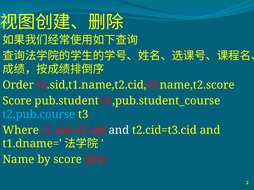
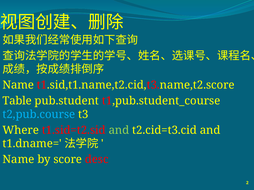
Order at (18, 85): Order -> Name
Score at (17, 101): Score -> Table
and at (119, 130) colour: white -> light green
